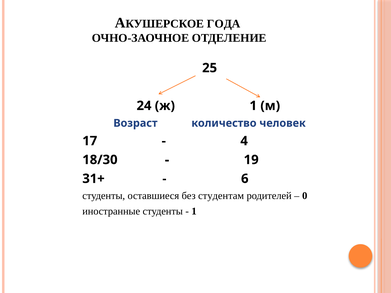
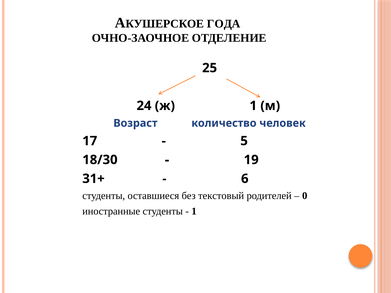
4: 4 -> 5
студентам: студентам -> текстовый
